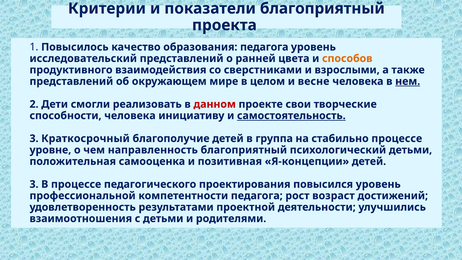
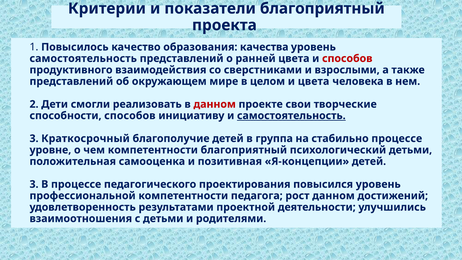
образования педагога: педагога -> качества
исследовательский at (83, 58): исследовательский -> самостоятельность
способов at (347, 58) colour: orange -> red
и весне: весне -> цвета
нем underline: present -> none
способности человека: человека -> способов
чем направленность: направленность -> компетентности
рост возраст: возраст -> данном
